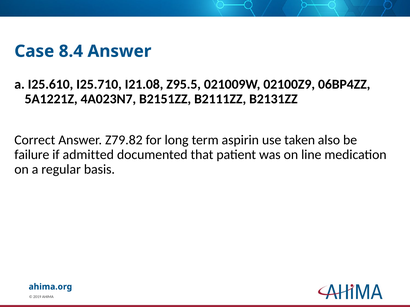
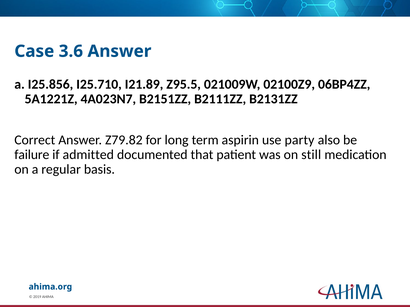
8.4: 8.4 -> 3.6
I25.610: I25.610 -> I25.856
I21.08: I21.08 -> I21.89
taken: taken -> party
line: line -> still
